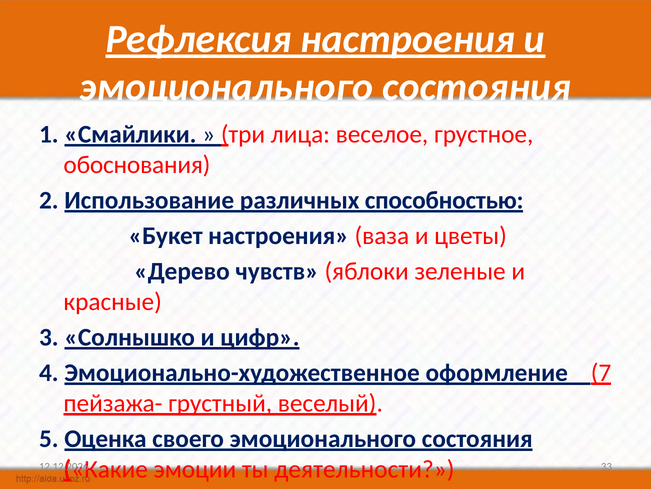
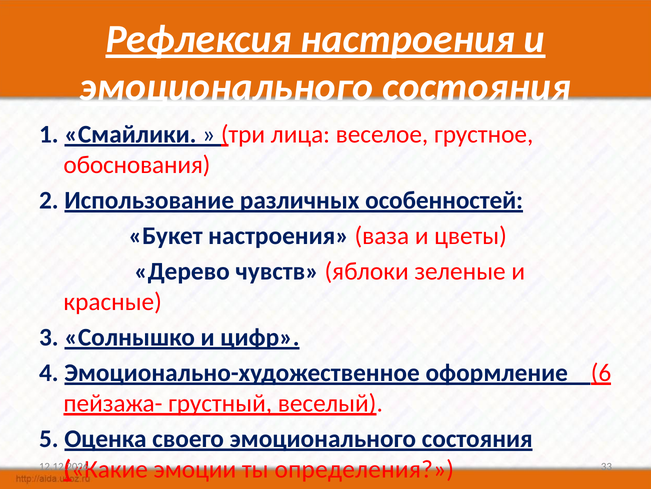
способностью: способностью -> особенностей
7: 7 -> 6
деятельности: деятельности -> определения
